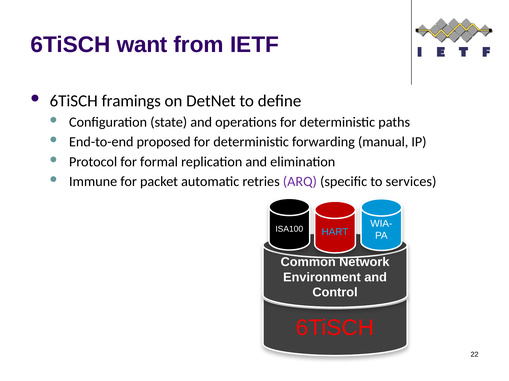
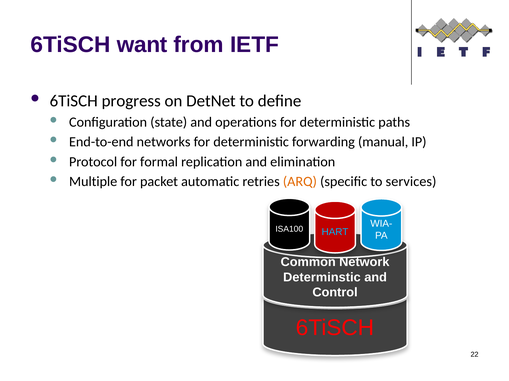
framings: framings -> progress
proposed: proposed -> networks
Immune: Immune -> Multiple
ARQ colour: purple -> orange
Environment: Environment -> Determinstic
